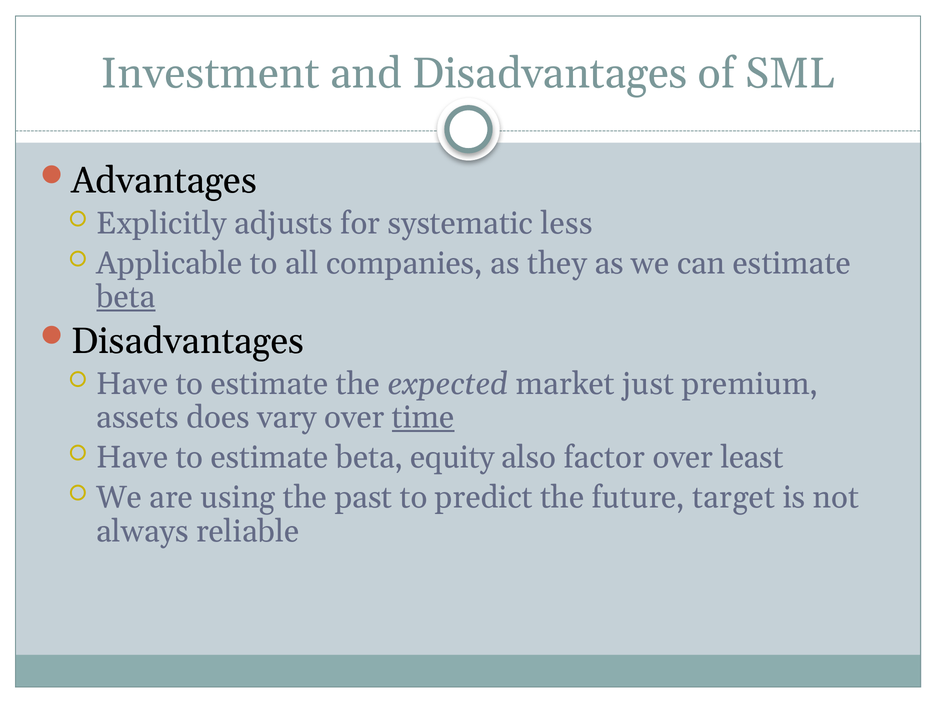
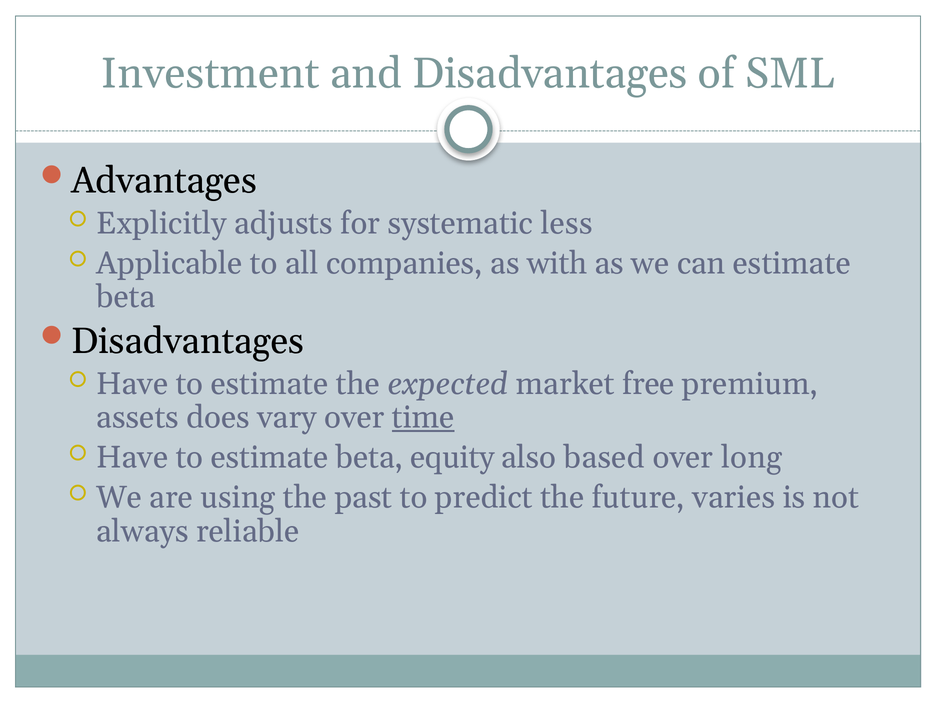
they: they -> with
beta at (126, 297) underline: present -> none
just: just -> free
factor: factor -> based
least: least -> long
target: target -> varies
